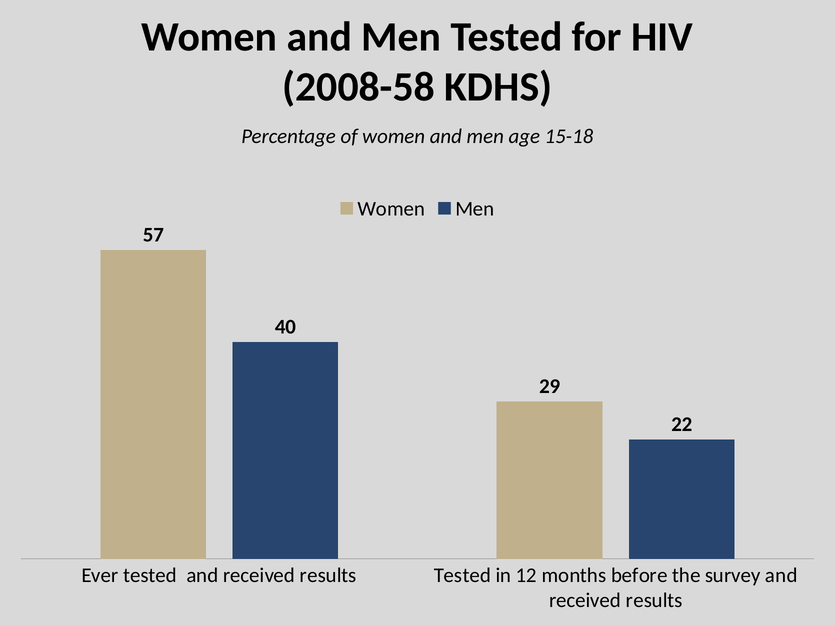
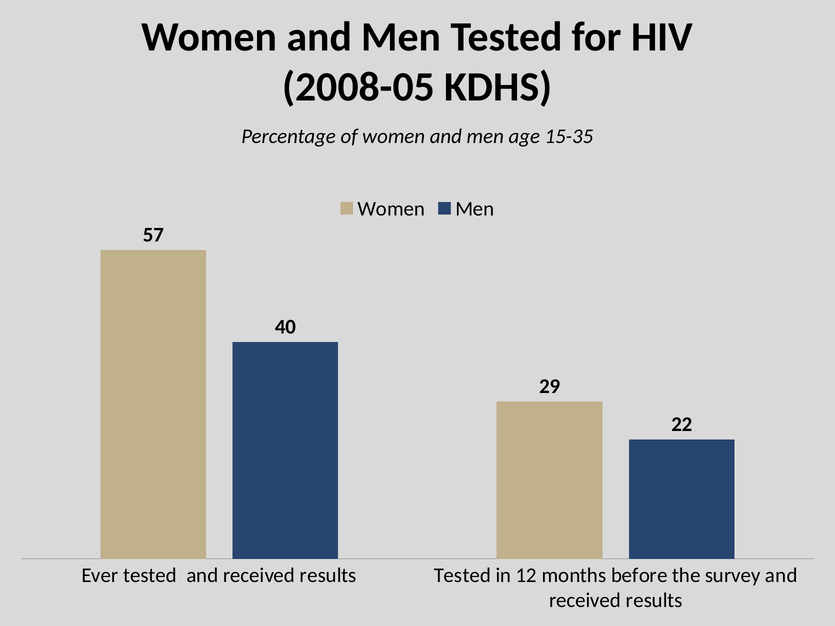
2008-58: 2008-58 -> 2008-05
15-18: 15-18 -> 15-35
